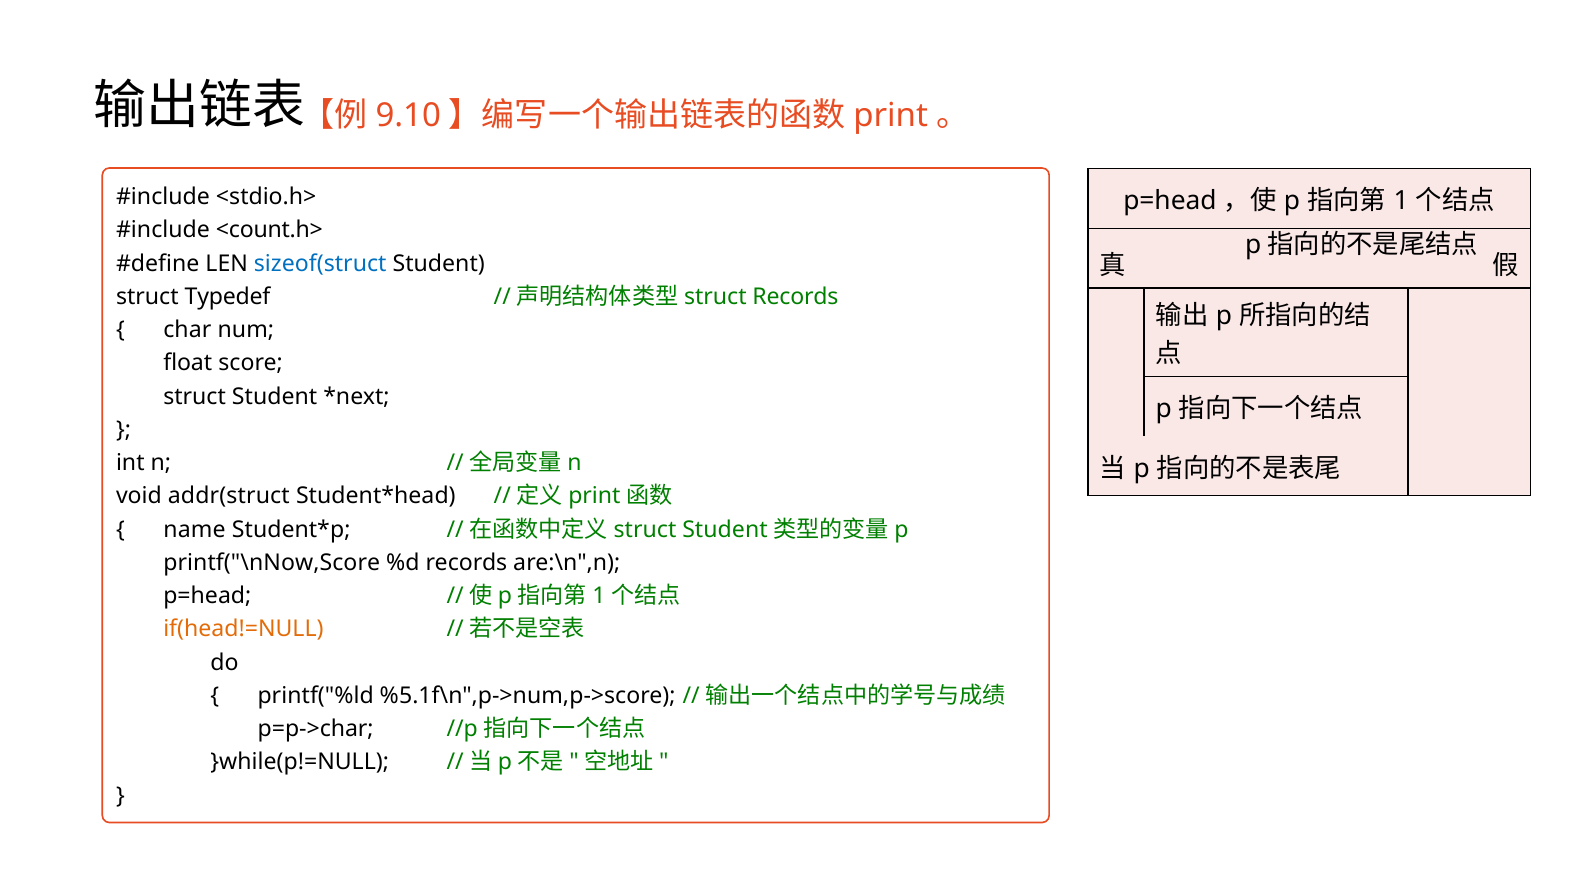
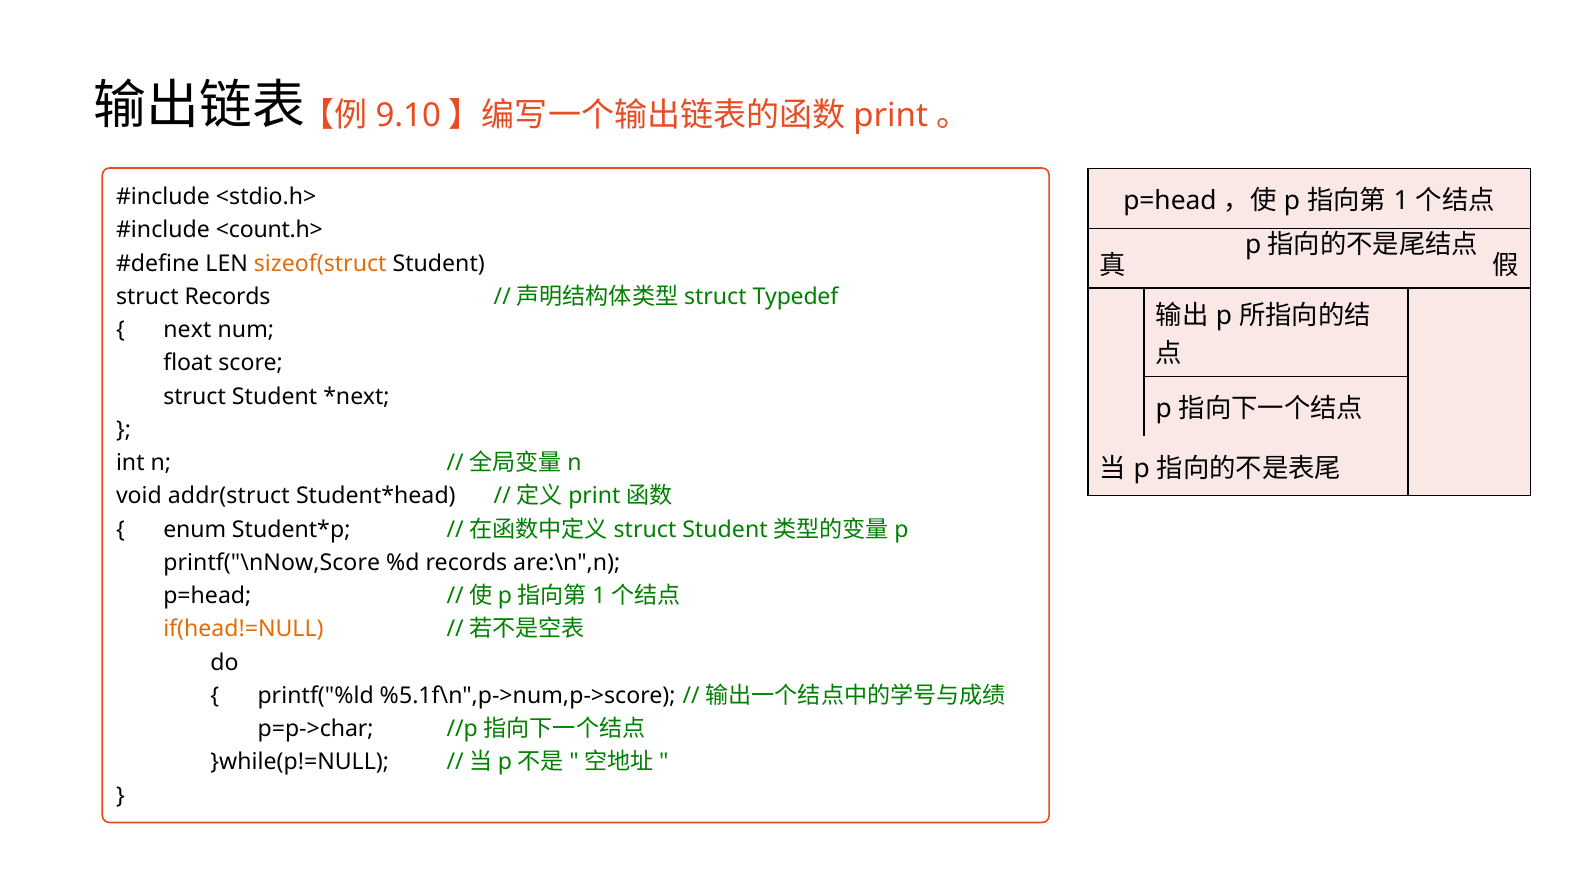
sizeof(struct colour: blue -> orange
struct Typedef: Typedef -> Records
Records at (795, 296): Records -> Typedef
char: char -> next
name: name -> enum
